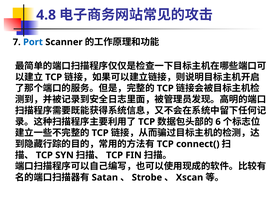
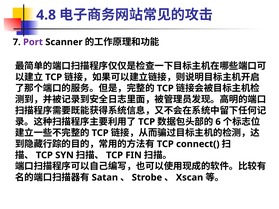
Port colour: blue -> purple
